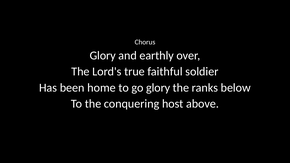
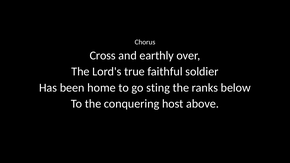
Glory at (103, 56): Glory -> Cross
go glory: glory -> sting
